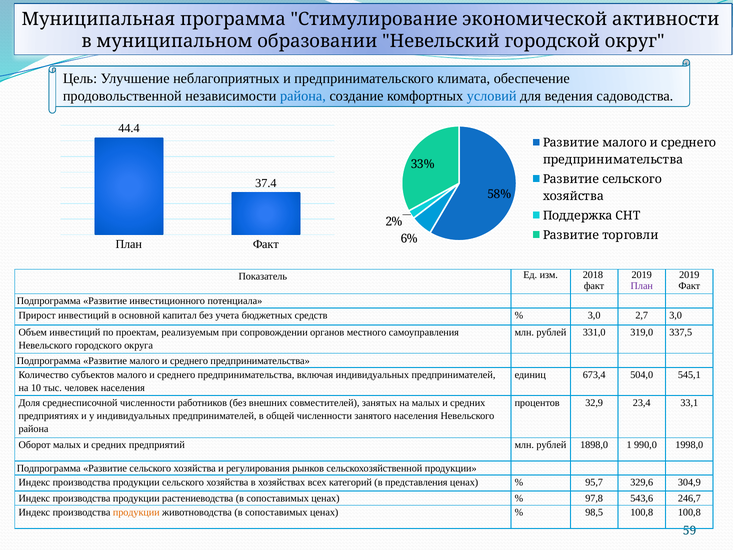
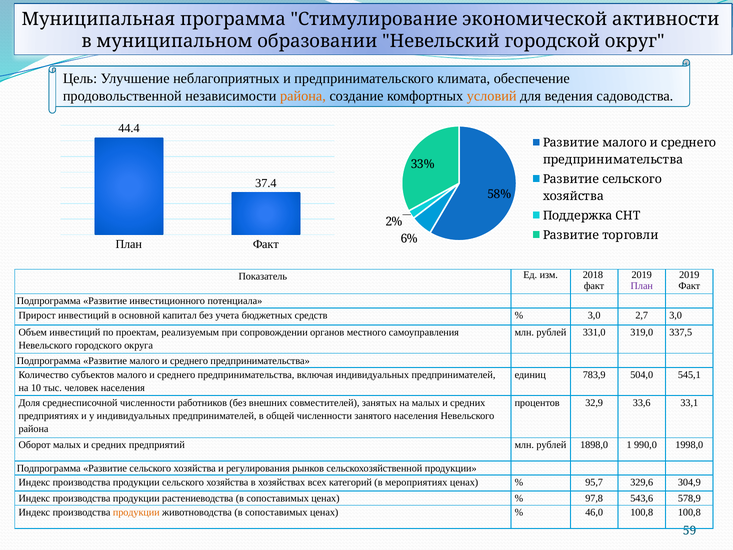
района at (303, 96) colour: blue -> orange
условий colour: blue -> orange
673,4: 673,4 -> 783,9
23,4: 23,4 -> 33,6
представления: представления -> мероприятиях
246,7: 246,7 -> 578,9
98,5: 98,5 -> 46,0
